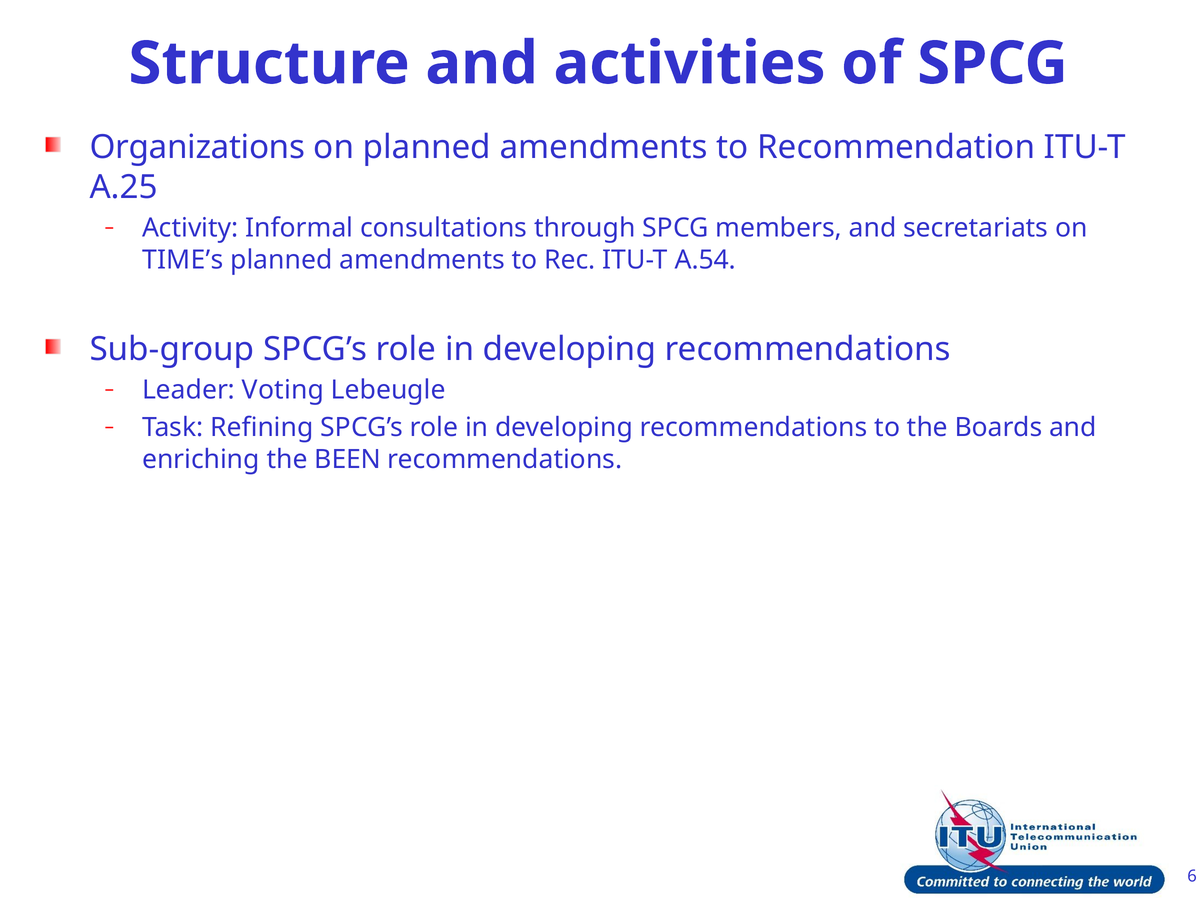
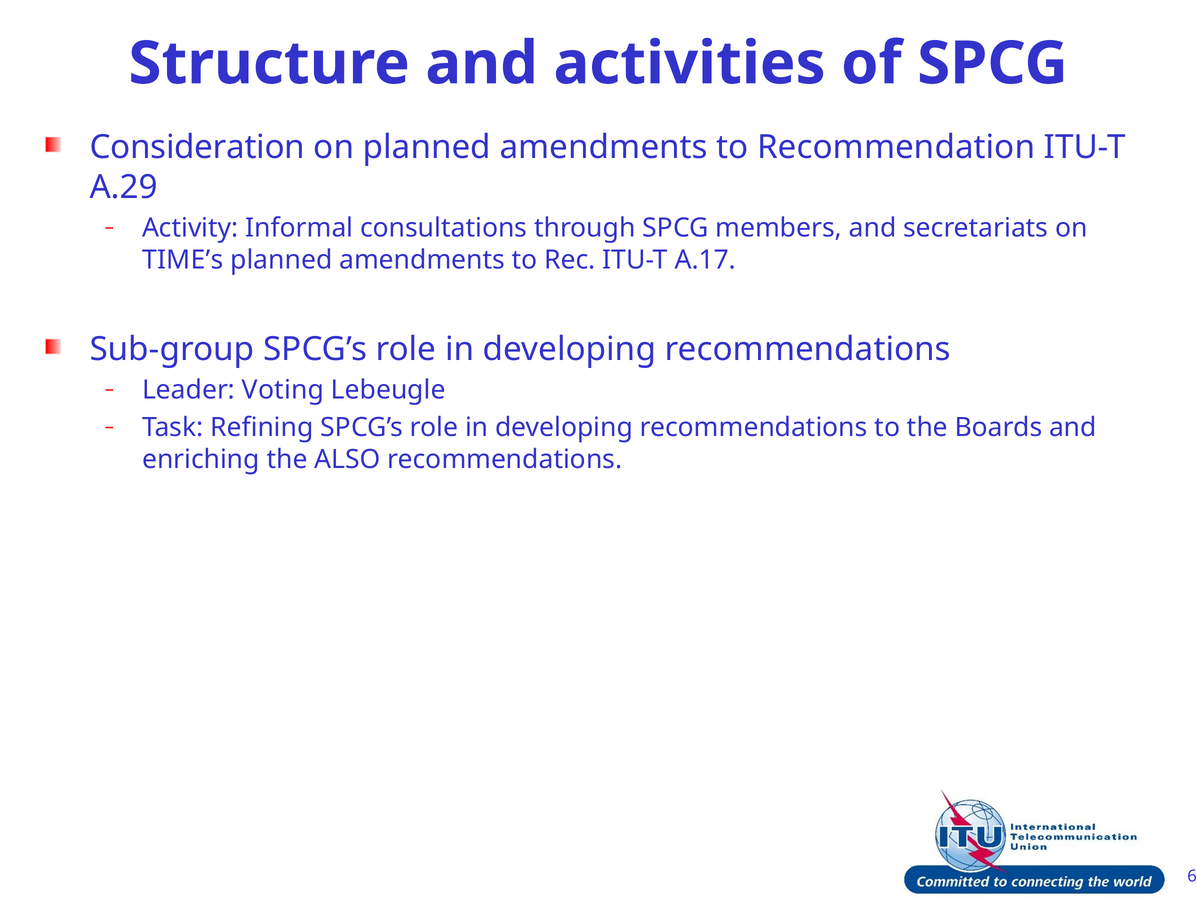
Organizations: Organizations -> Consideration
A.25: A.25 -> A.29
A.54: A.54 -> A.17
BEEN: BEEN -> ALSO
